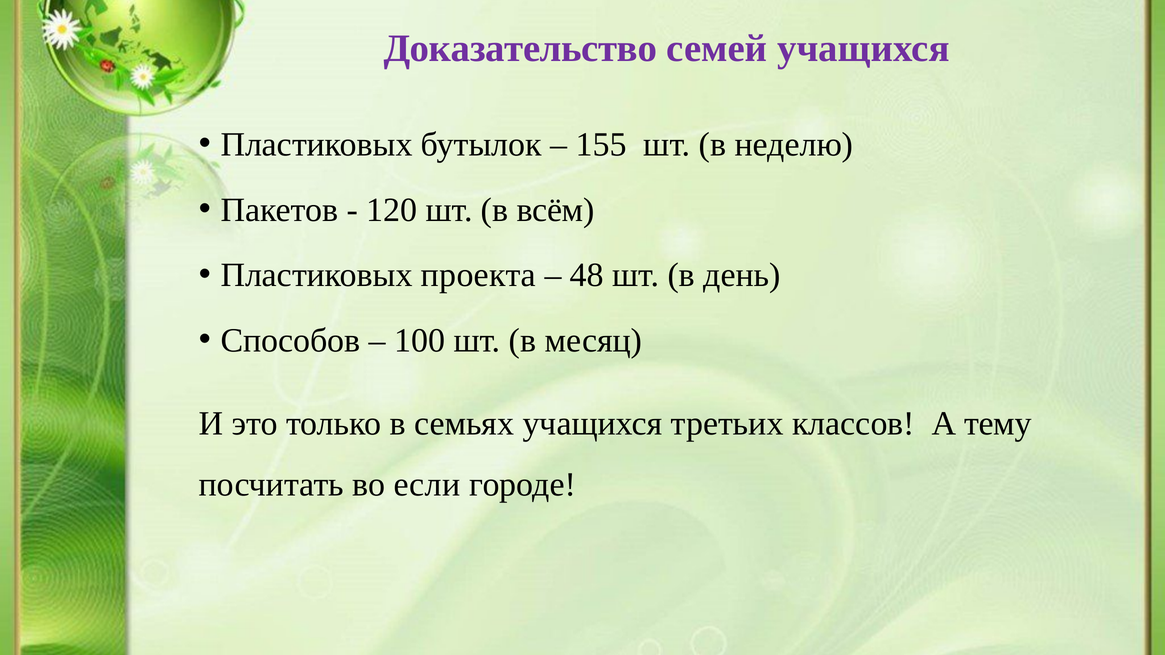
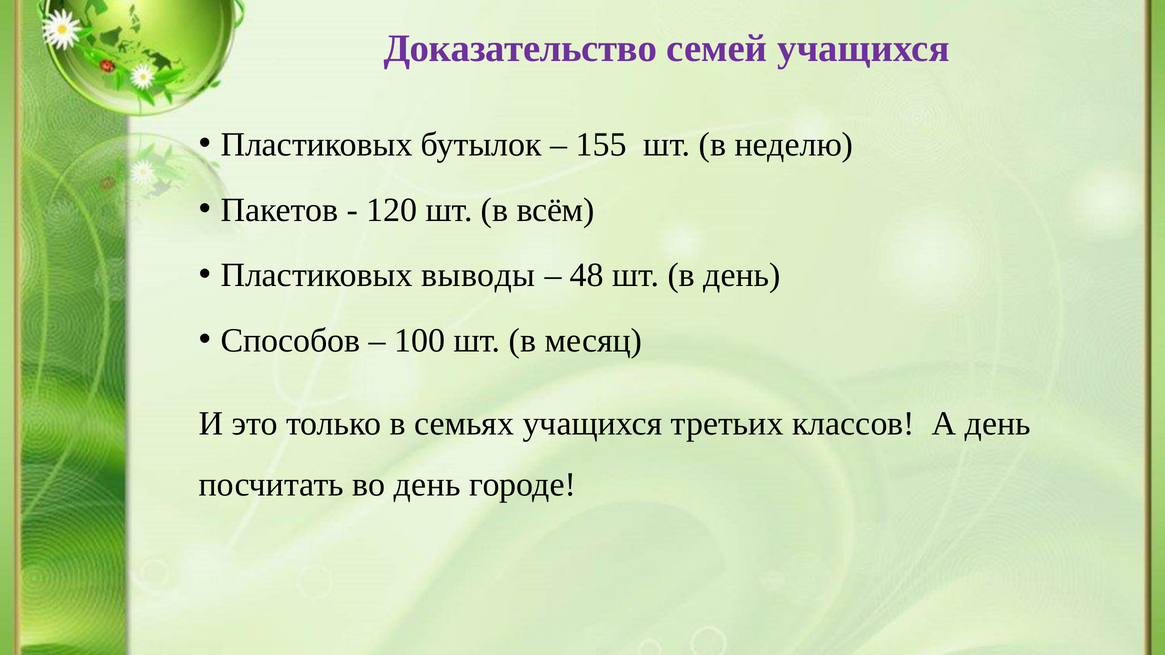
проекта: проекта -> выводы
А тему: тему -> день
во если: если -> день
